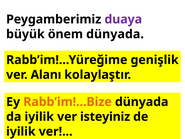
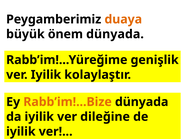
duaya colour: purple -> orange
ver Alanı: Alanı -> Iyilik
isteyiniz: isteyiniz -> dileğine
